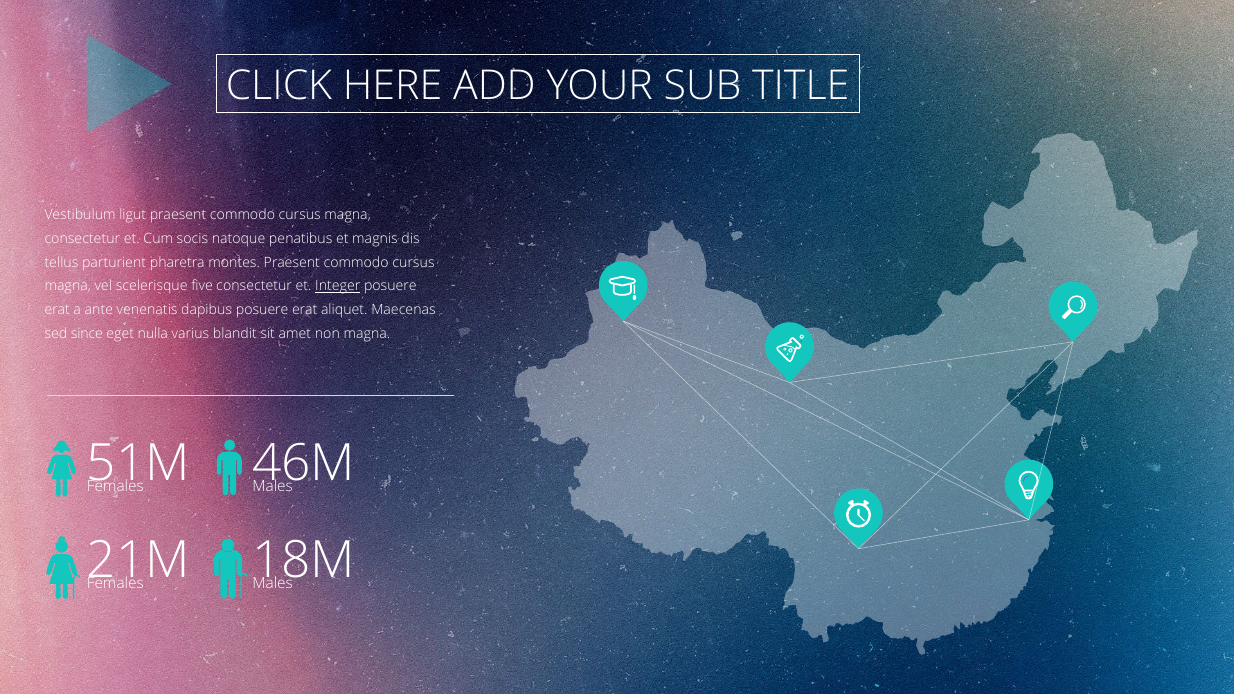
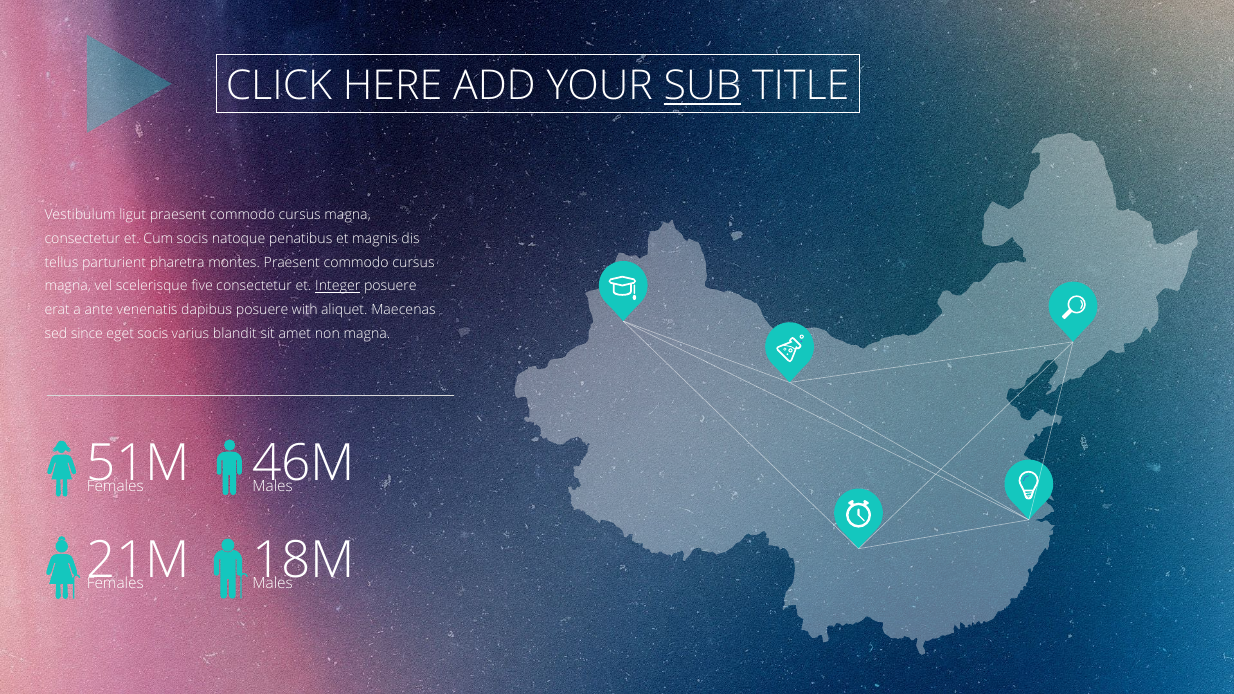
SUB underline: none -> present
dapibus posuere erat: erat -> with
eget nulla: nulla -> socis
